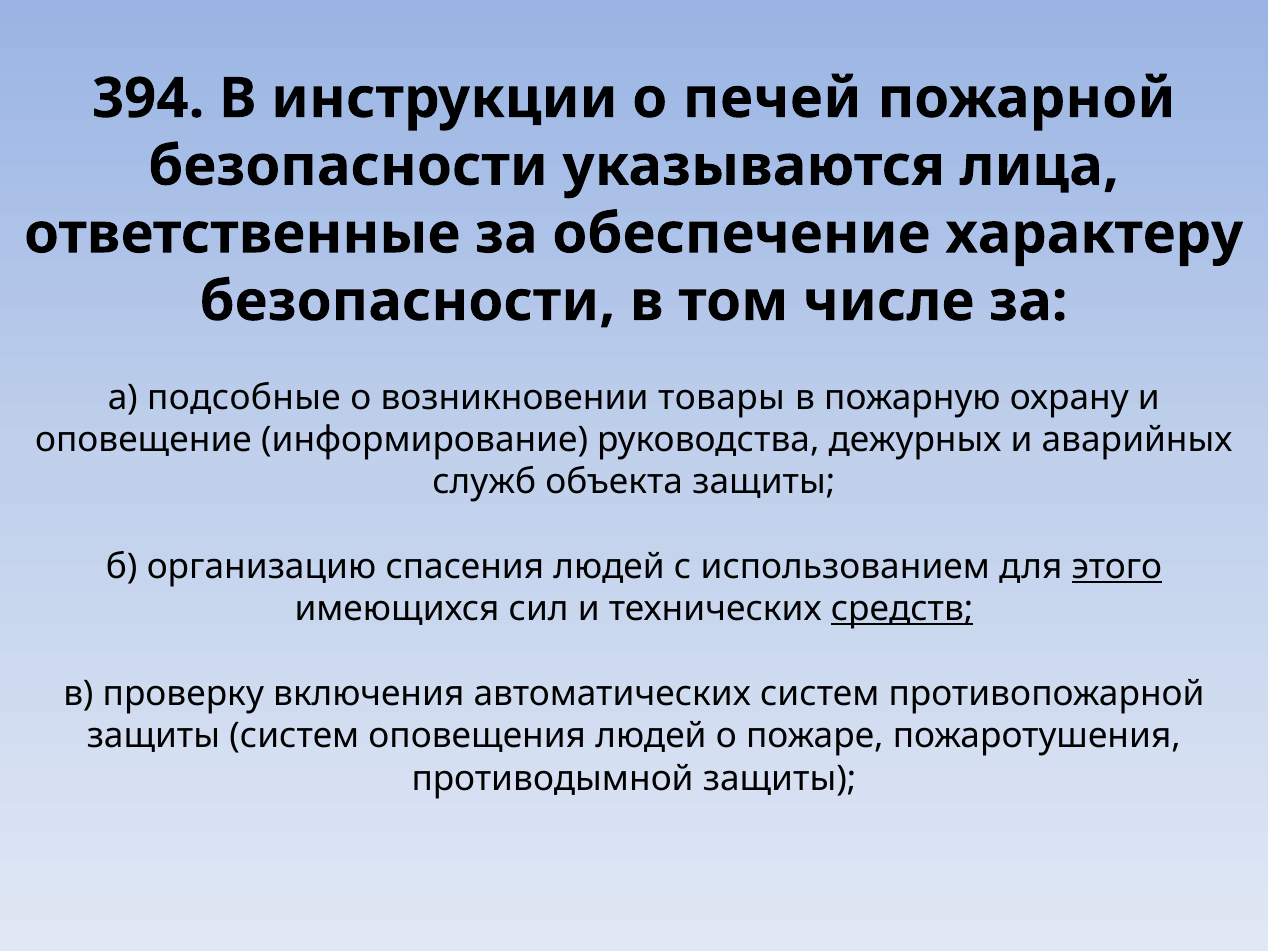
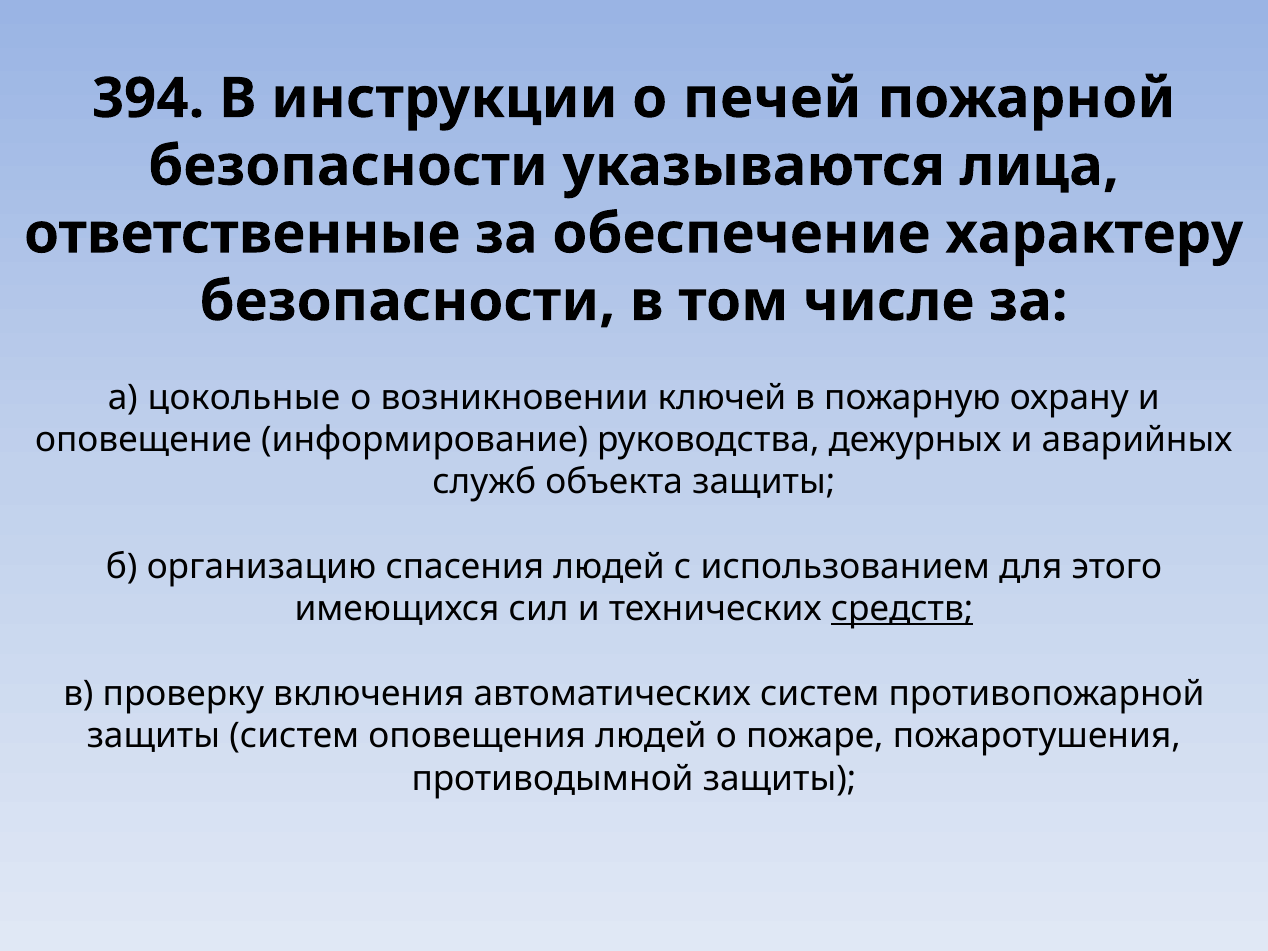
подсобные: подсобные -> цокольные
товары: товары -> ключей
этого underline: present -> none
